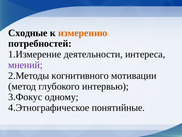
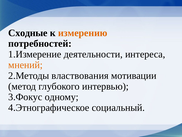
мнений colour: purple -> orange
когнитивного: когнитивного -> властвования
понятийные: понятийные -> социальный
